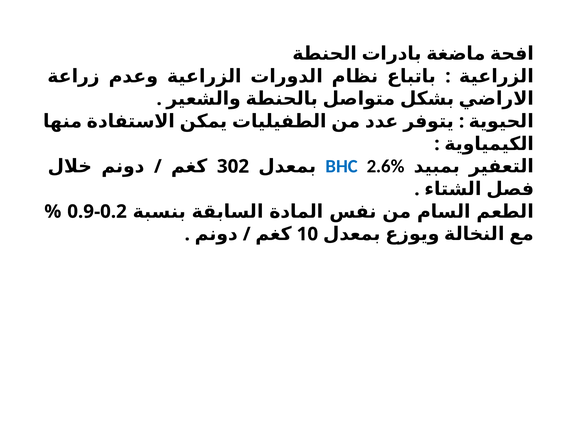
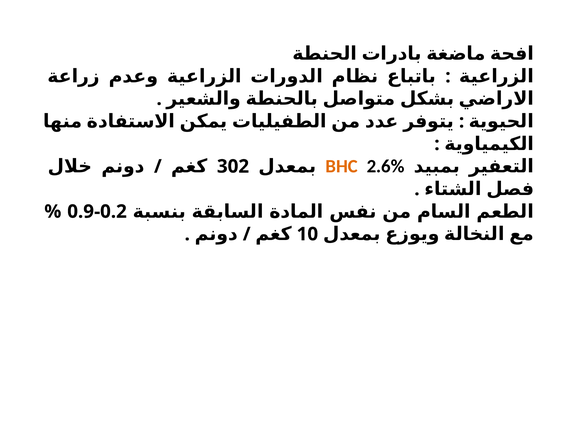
BHC colour: blue -> orange
